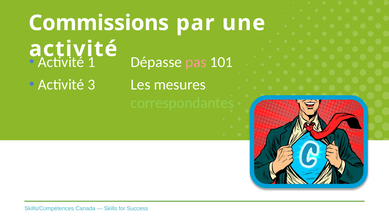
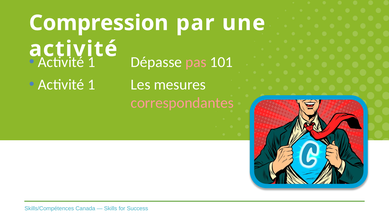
Commissions: Commissions -> Compression
3 at (91, 85): 3 -> 1
correspondantes colour: light green -> pink
